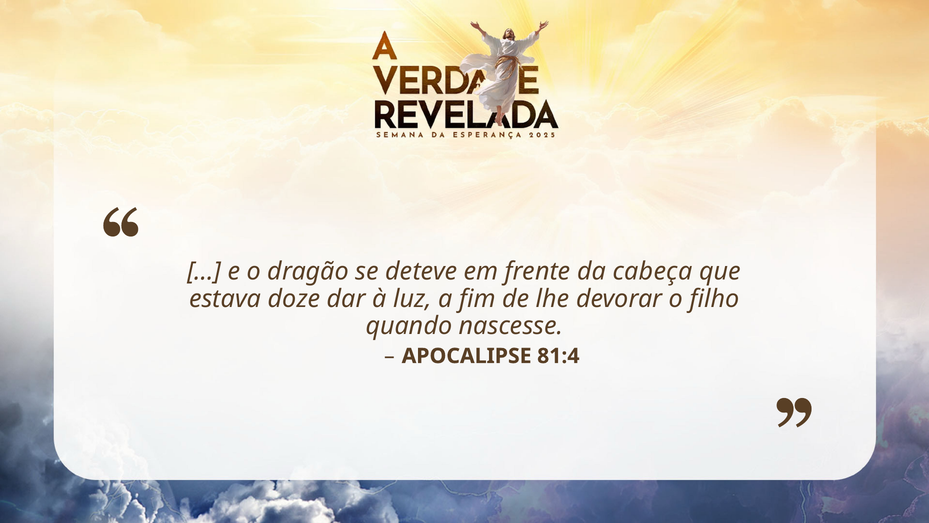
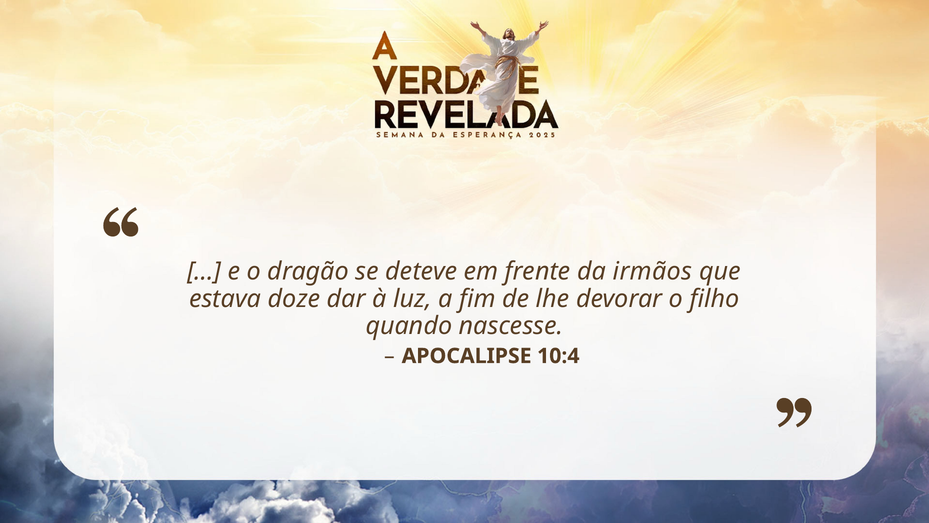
cabeça: cabeça -> irmãos
81:4: 81:4 -> 10:4
